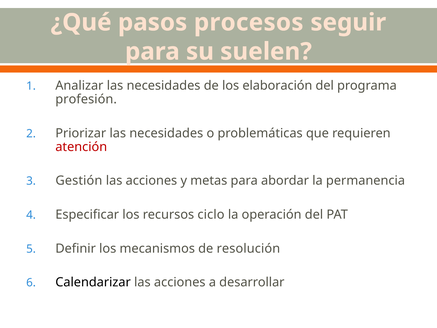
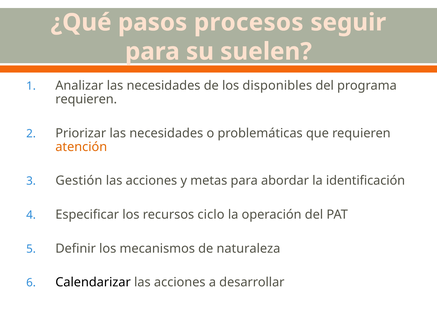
elaboración: elaboración -> disponibles
profesión at (86, 99): profesión -> requieren
atención colour: red -> orange
permanencia: permanencia -> identificación
resolución: resolución -> naturaleza
